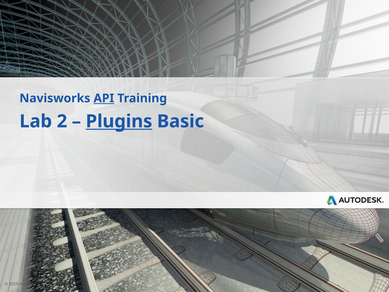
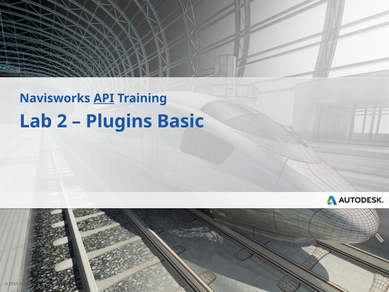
Plugins underline: present -> none
